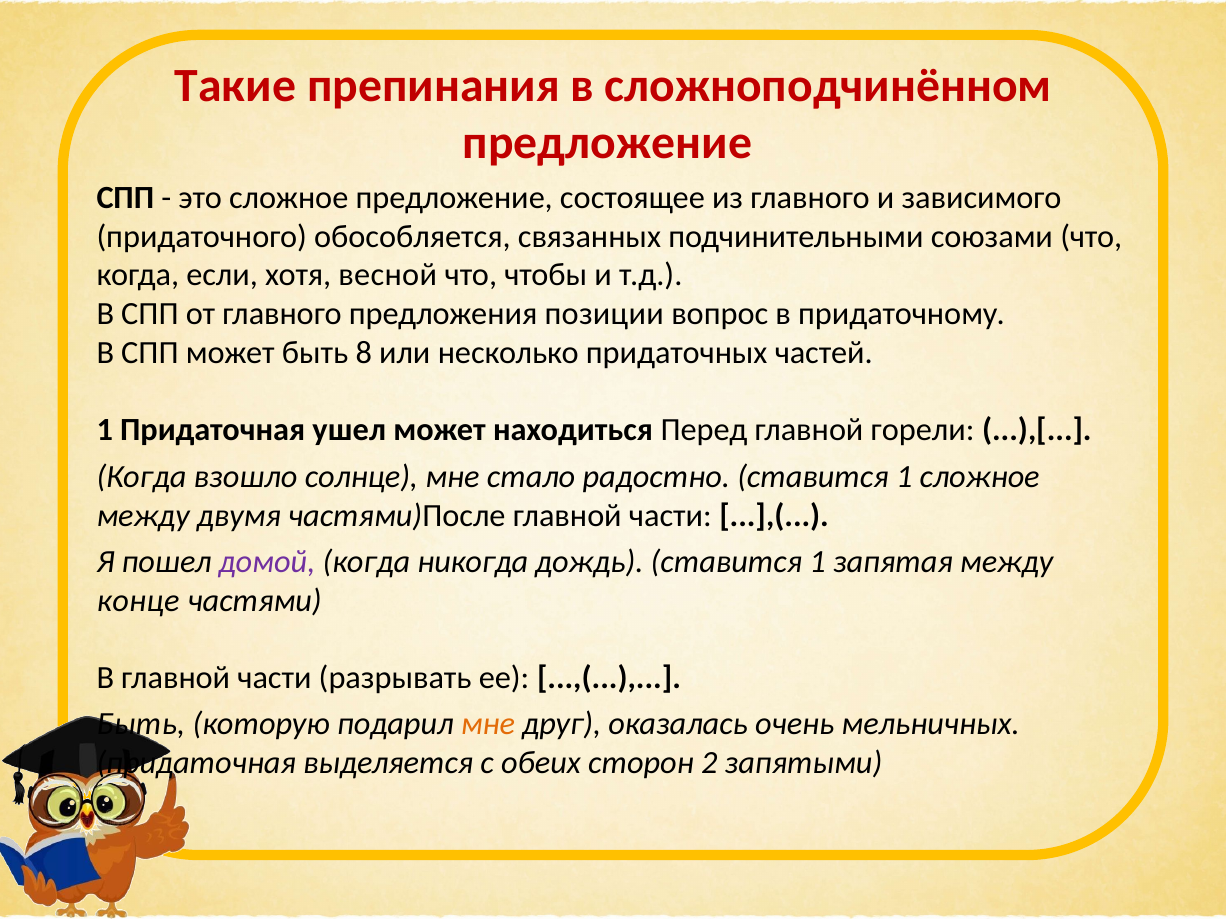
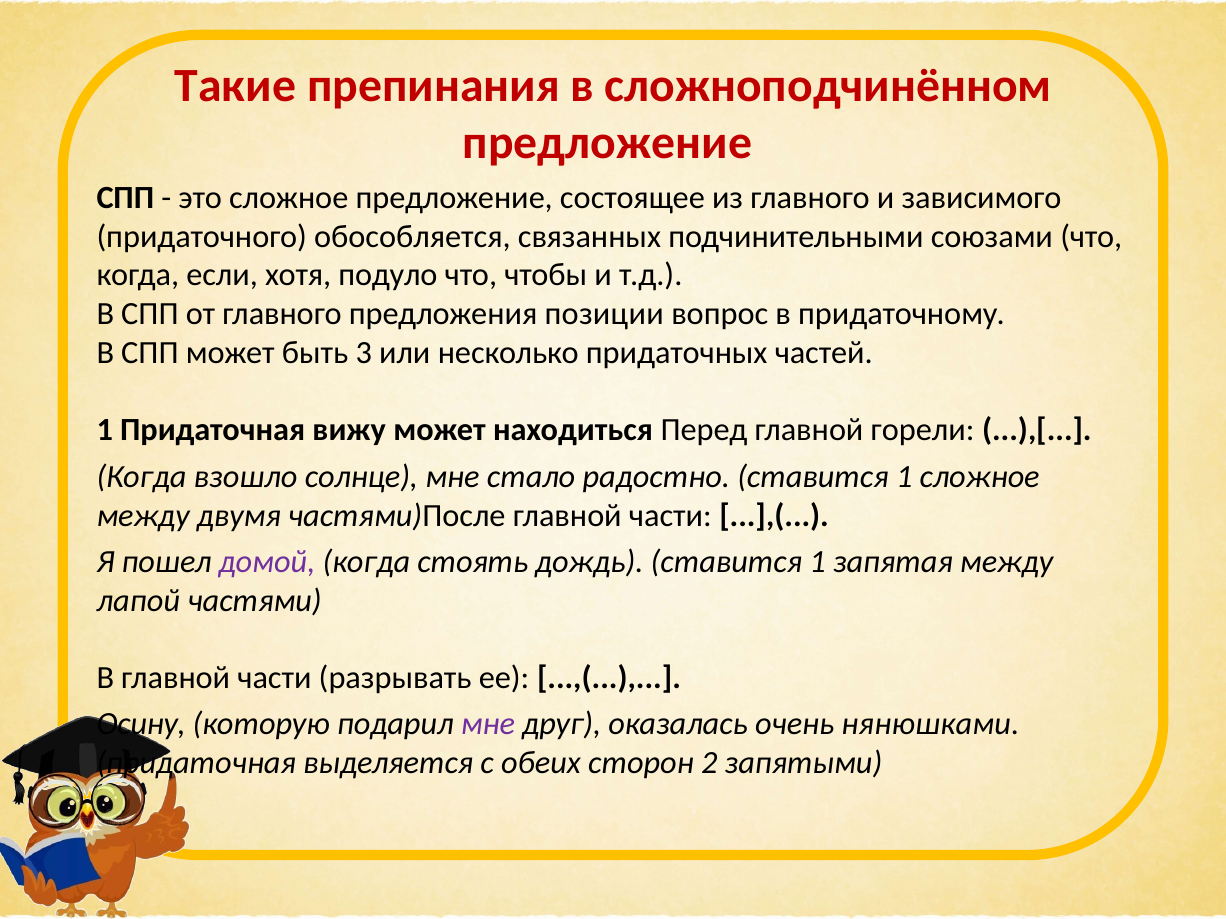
весной: весной -> подуло
8: 8 -> 3
ушел: ушел -> вижу
никогда: никогда -> стоять
конце: конце -> лапой
Быть at (141, 725): Быть -> Осину
мне at (488, 725) colour: orange -> purple
мельничных: мельничных -> нянюшками
